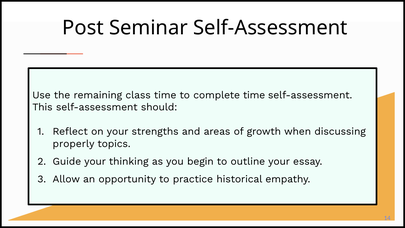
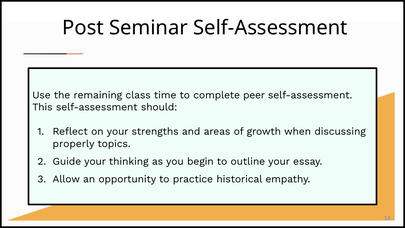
complete time: time -> peer
